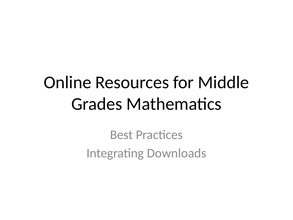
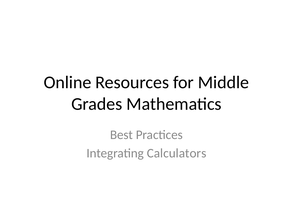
Downloads: Downloads -> Calculators
